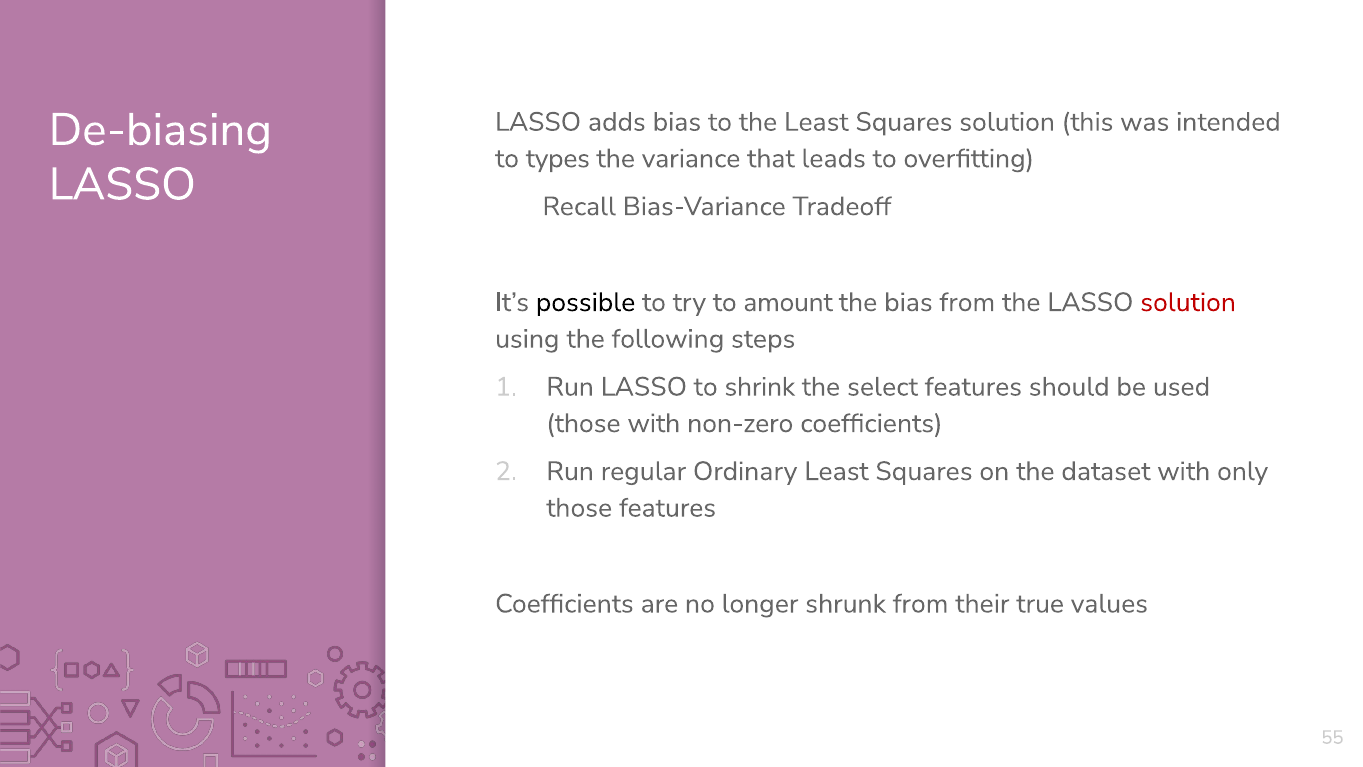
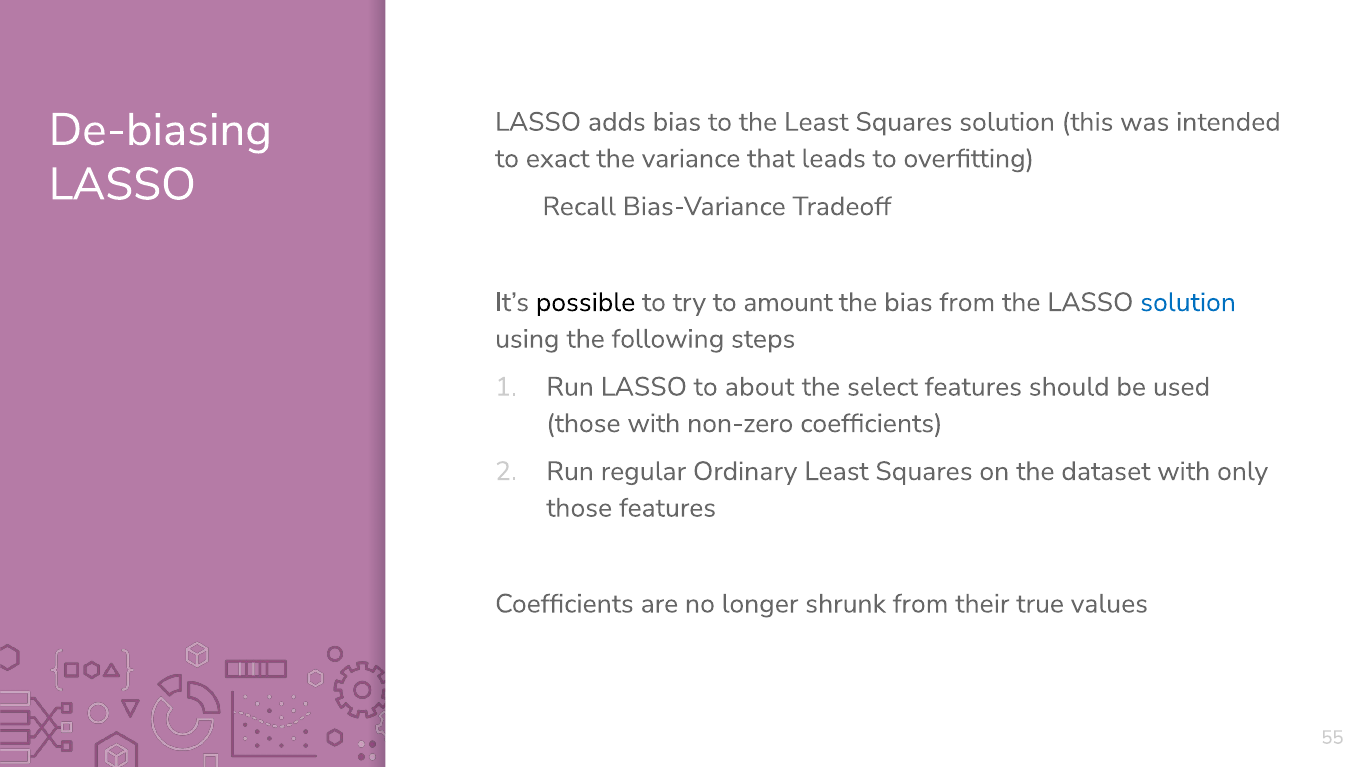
types: types -> exact
solution at (1188, 302) colour: red -> blue
shrink: shrink -> about
